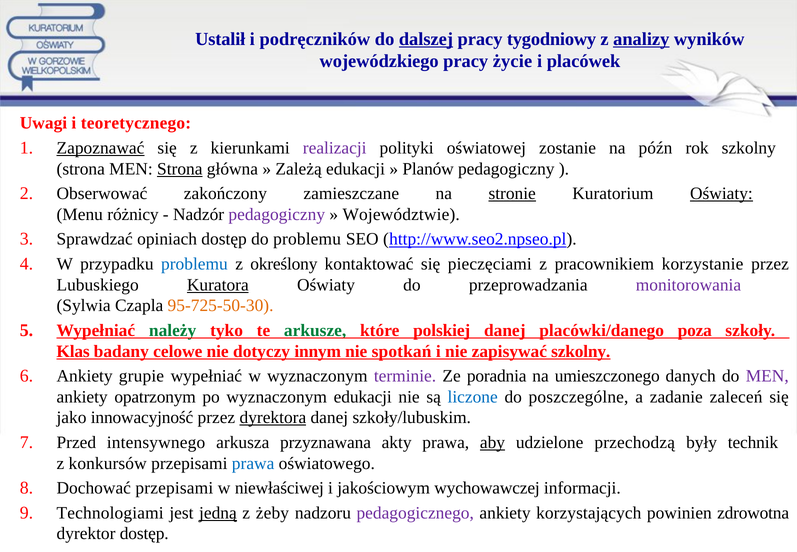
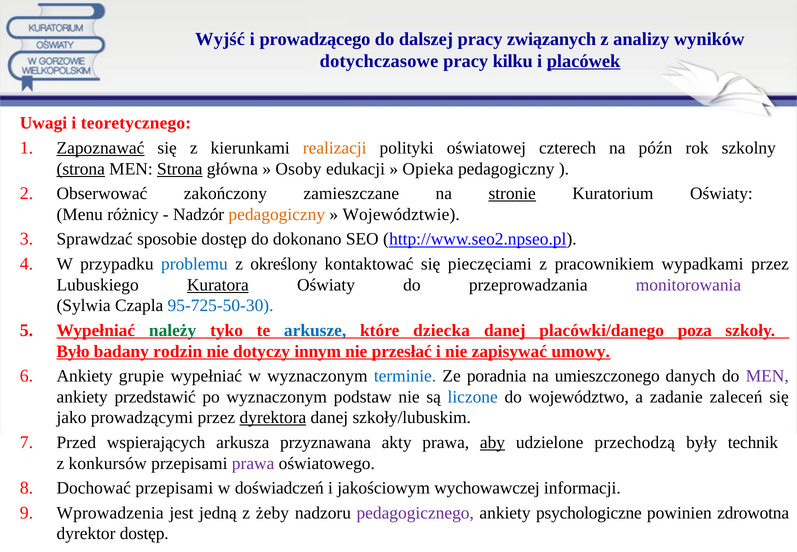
Ustalił: Ustalił -> Wyjść
podręczników: podręczników -> prowadzącego
dalszej underline: present -> none
tygodniowy: tygodniowy -> związanych
analizy underline: present -> none
wojewódzkiego: wojewódzkiego -> dotychczasowe
życie: życie -> kilku
placówek underline: none -> present
realizacji colour: purple -> orange
zostanie: zostanie -> czterech
strona at (81, 169) underline: none -> present
Zależą: Zależą -> Osoby
Planów: Planów -> Opieka
Oświaty at (721, 194) underline: present -> none
pedagogiczny at (277, 214) colour: purple -> orange
opiniach: opiniach -> sposobie
do problemu: problemu -> dokonano
korzystanie: korzystanie -> wypadkami
95-725-50-30 colour: orange -> blue
arkusze colour: green -> blue
polskiej: polskiej -> dziecka
Klas: Klas -> Było
celowe: celowe -> rodzin
spotkań: spotkań -> przesłać
zapisywać szkolny: szkolny -> umowy
terminie colour: purple -> blue
opatrzonym: opatrzonym -> przedstawić
wyznaczonym edukacji: edukacji -> podstaw
poszczególne: poszczególne -> województwo
innowacyjność: innowacyjność -> prowadzącymi
intensywnego: intensywnego -> wspierających
prawa at (253, 463) colour: blue -> purple
niewłaściwej: niewłaściwej -> doświadczeń
Technologiami: Technologiami -> Wprowadzenia
jedną underline: present -> none
korzystających: korzystających -> psychologiczne
